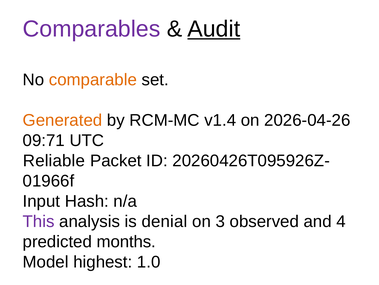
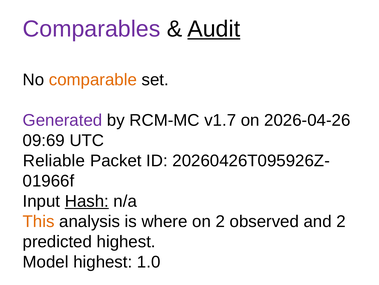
Generated colour: orange -> purple
v1.4: v1.4 -> v1.7
09:71: 09:71 -> 09:69
Hash underline: none -> present
This colour: purple -> orange
denial: denial -> where
on 3: 3 -> 2
and 4: 4 -> 2
predicted months: months -> highest
